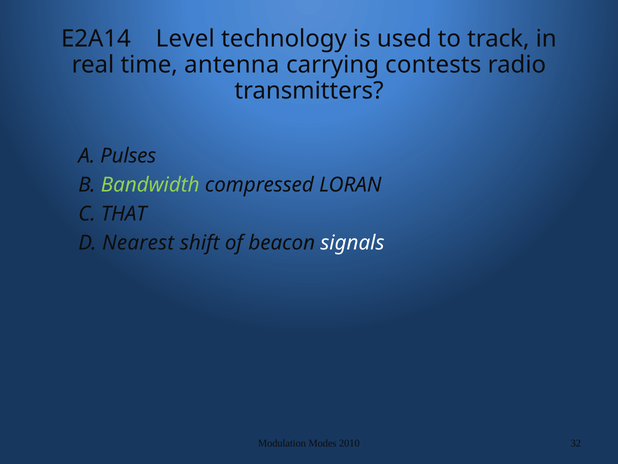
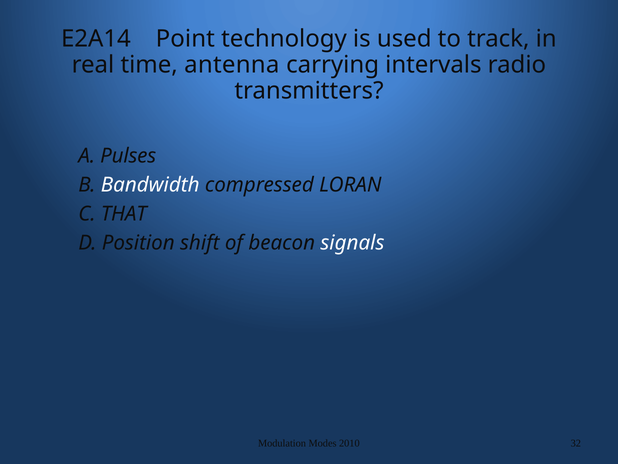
Level: Level -> Point
contests: contests -> intervals
Bandwidth colour: light green -> white
Nearest: Nearest -> Position
